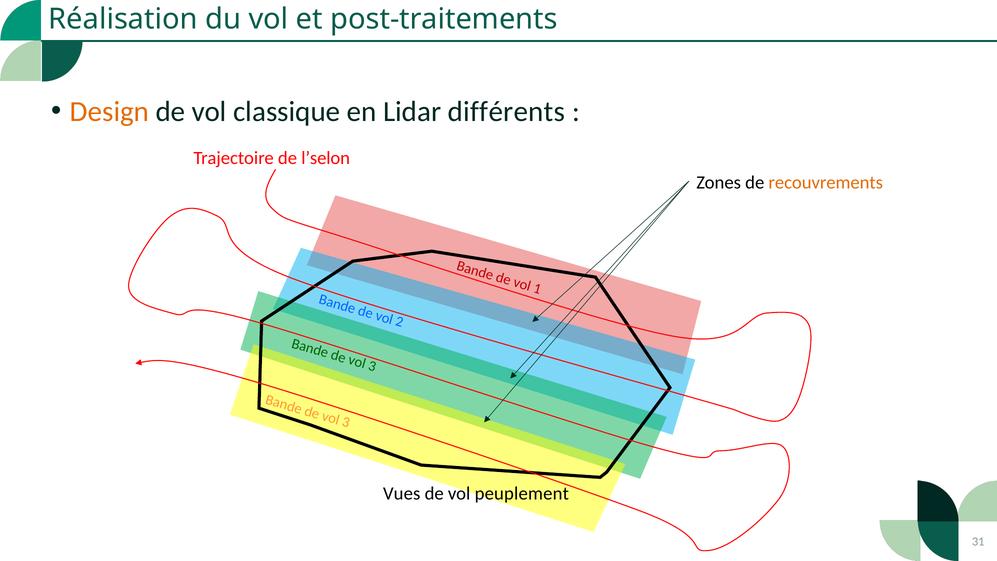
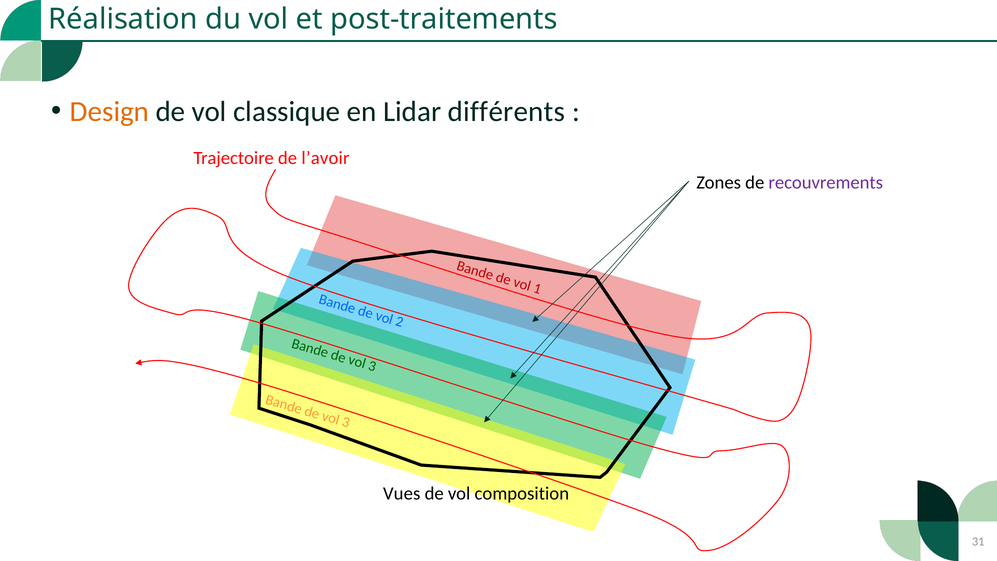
l’selon: l’selon -> l’avoir
recouvrements colour: orange -> purple
peuplement: peuplement -> composition
